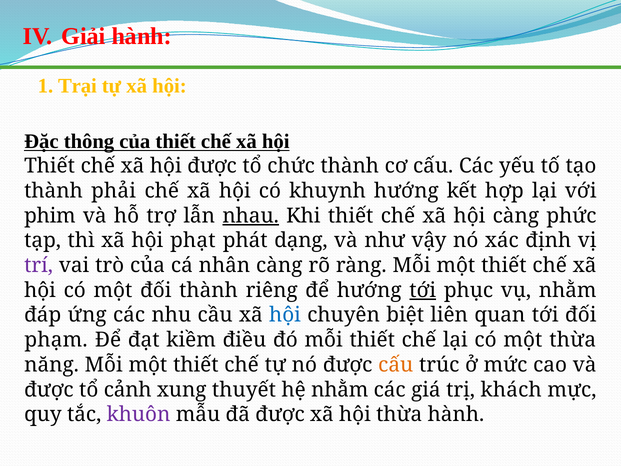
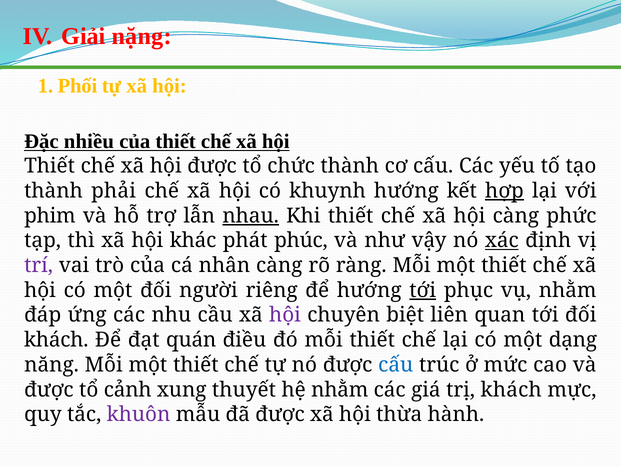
Giải hành: hành -> nặng
Trại: Trại -> Phối
thông: thông -> nhiều
hợp underline: none -> present
phạt: phạt -> khác
dạng: dạng -> phúc
xác underline: none -> present
đối thành: thành -> người
hội at (285, 315) colour: blue -> purple
phạm at (56, 340): phạm -> khách
kiềm: kiềm -> quán
một thừa: thừa -> dạng
cấu at (396, 365) colour: orange -> blue
